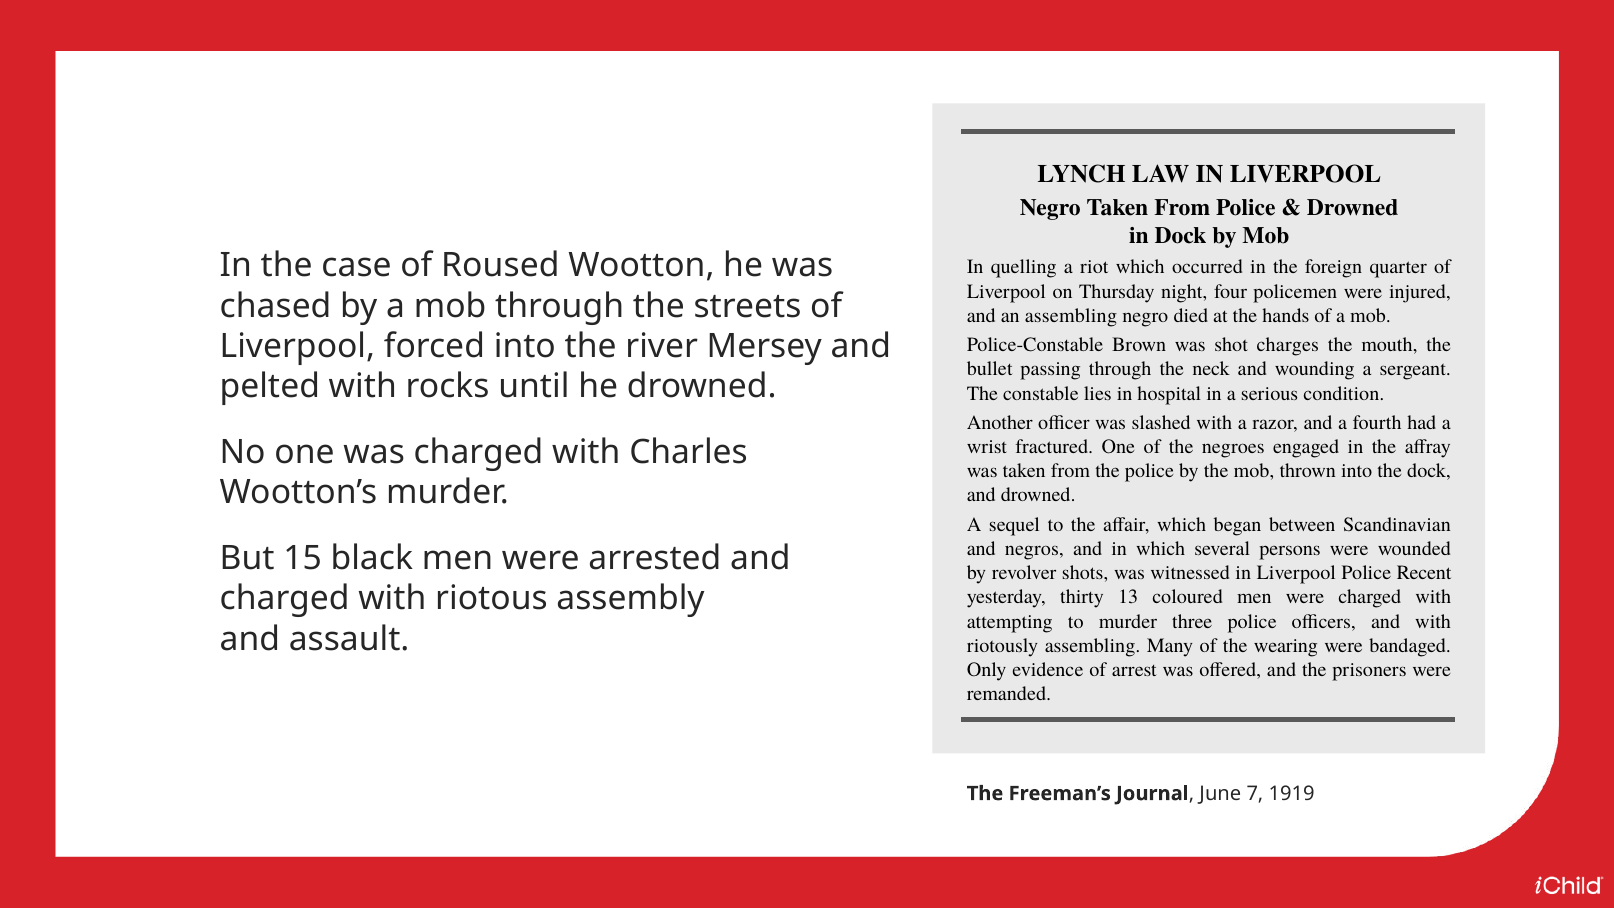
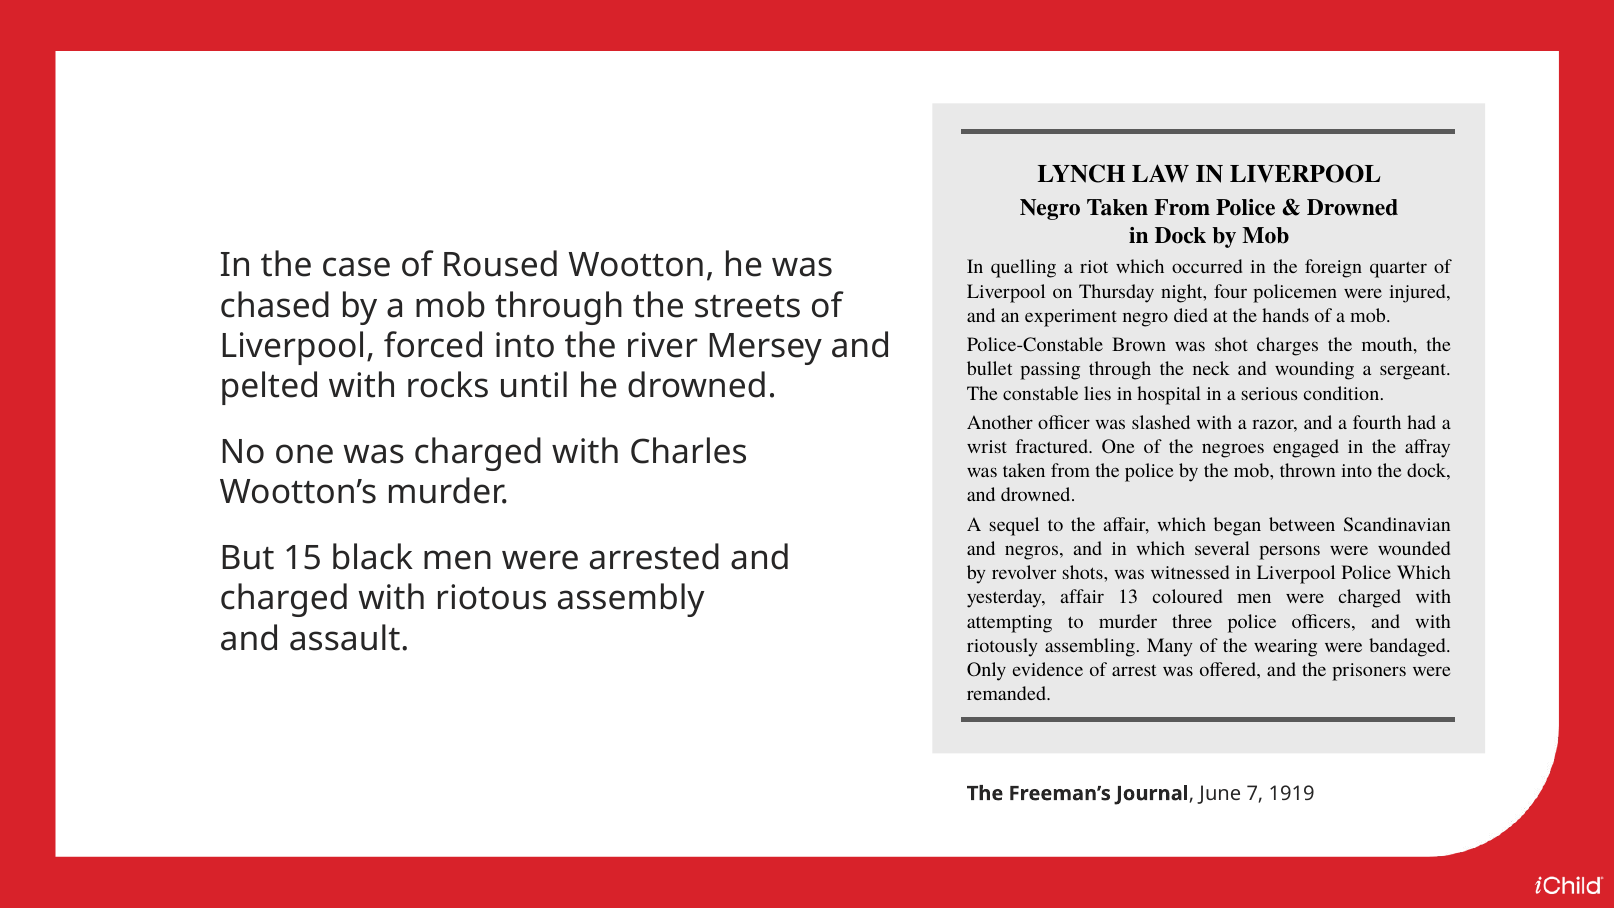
an assembling: assembling -> experiment
Police Recent: Recent -> Which
yesterday thirty: thirty -> affair
